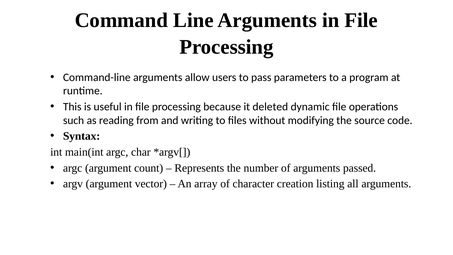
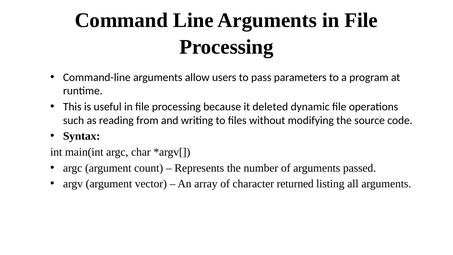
creation: creation -> returned
